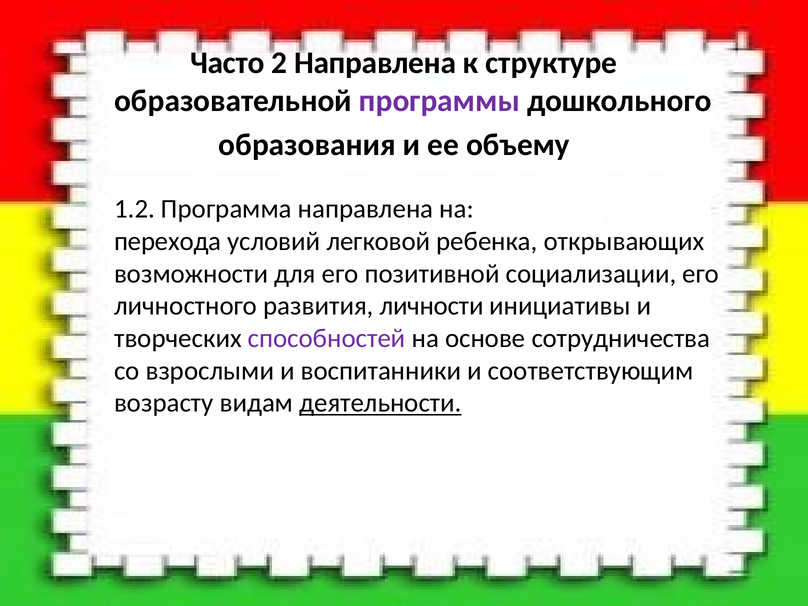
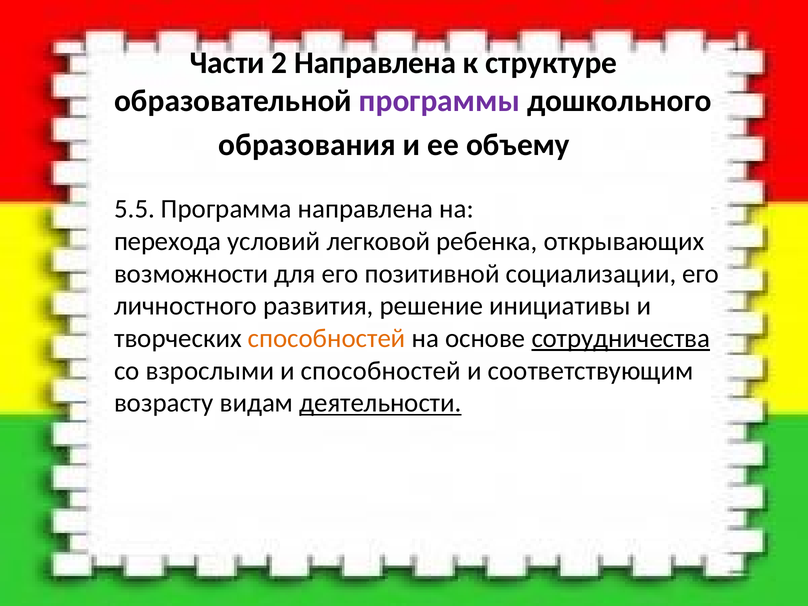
Часто: Часто -> Части
1.2: 1.2 -> 5.5
личности: личности -> решение
способностей at (327, 338) colour: purple -> orange
сотрудничества underline: none -> present
и воспитанники: воспитанники -> способностей
